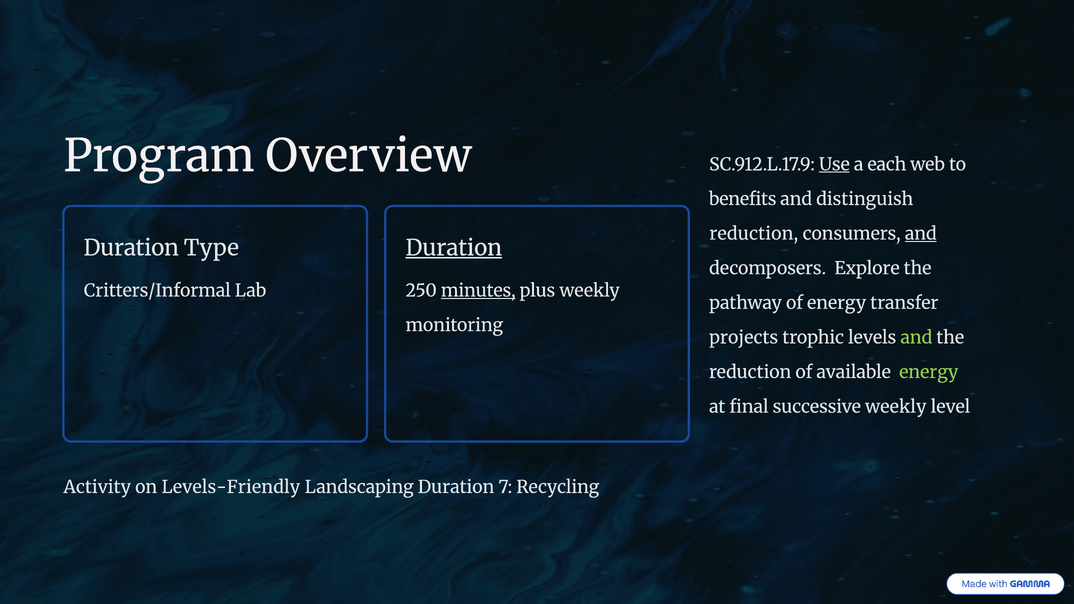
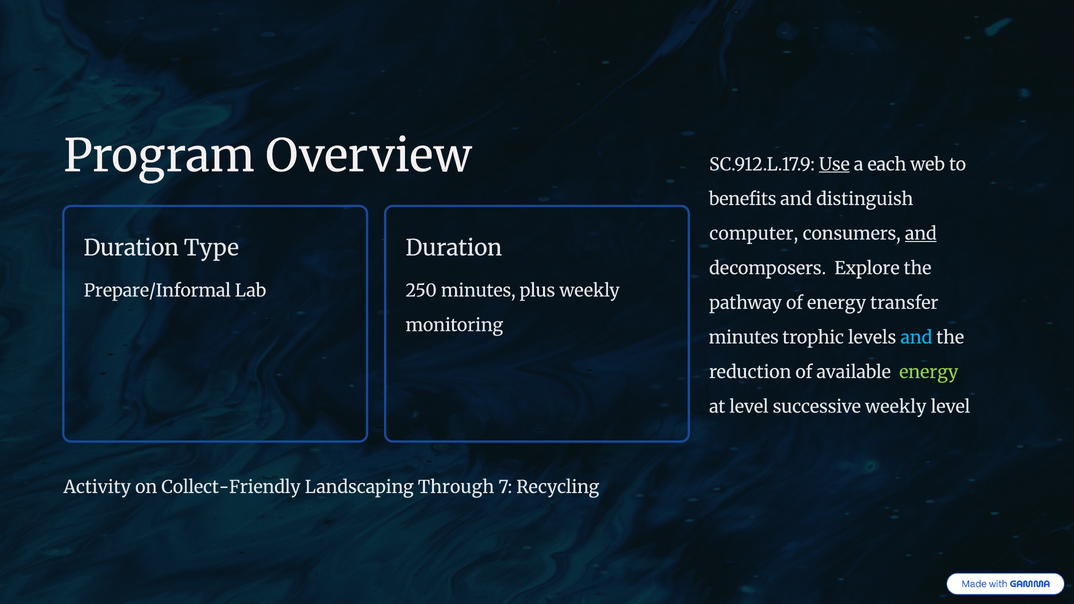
reduction at (754, 234): reduction -> computer
Duration at (454, 248) underline: present -> none
Critters/Informal: Critters/Informal -> Prepare/Informal
minutes at (478, 291) underline: present -> none
projects at (744, 338): projects -> minutes
and at (916, 338) colour: light green -> light blue
at final: final -> level
Levels-Friendly: Levels-Friendly -> Collect-Friendly
Landscaping Duration: Duration -> Through
